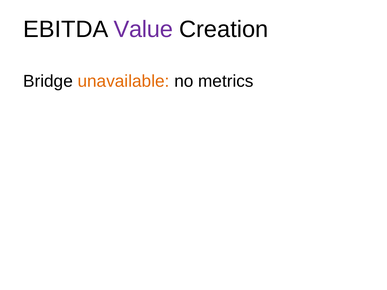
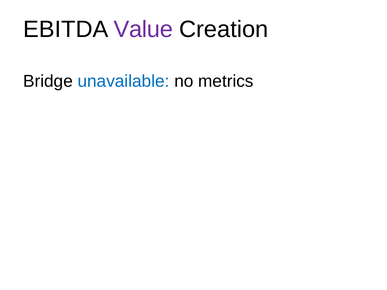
unavailable colour: orange -> blue
